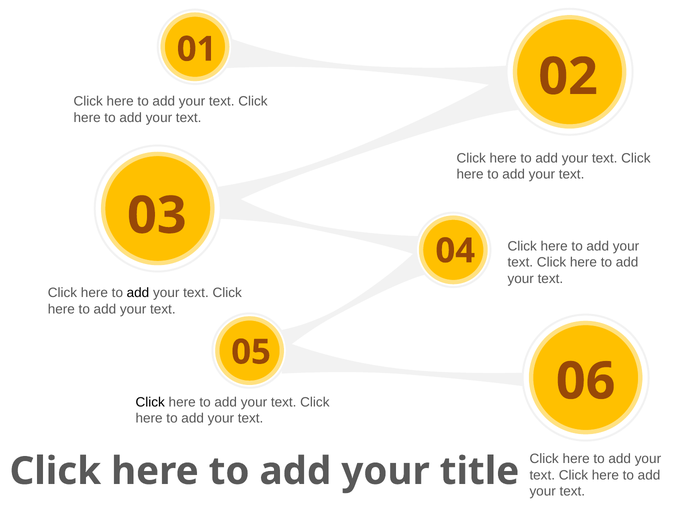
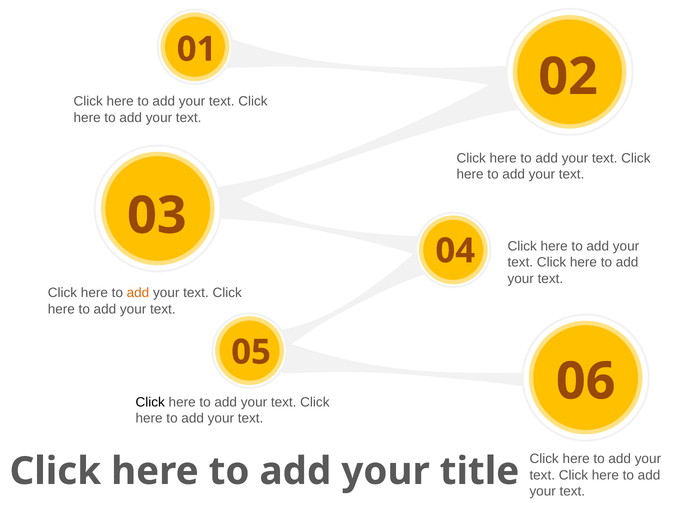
add at (138, 293) colour: black -> orange
